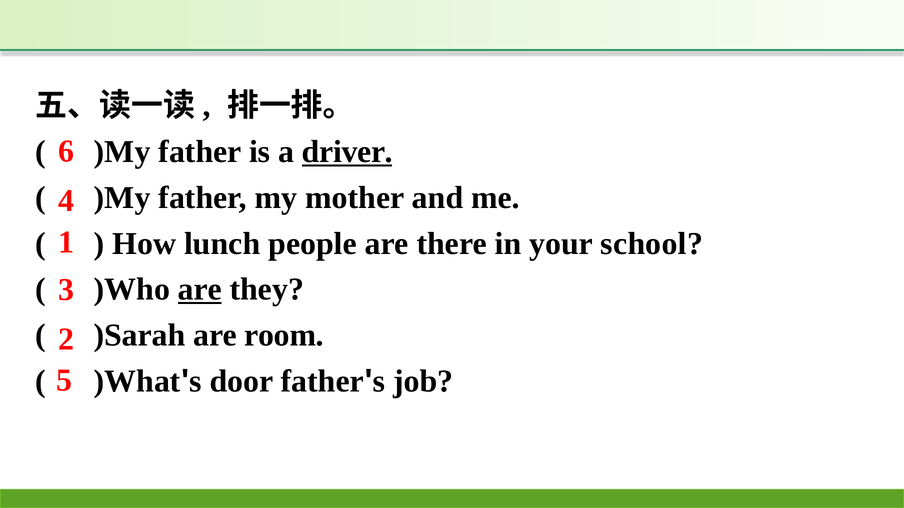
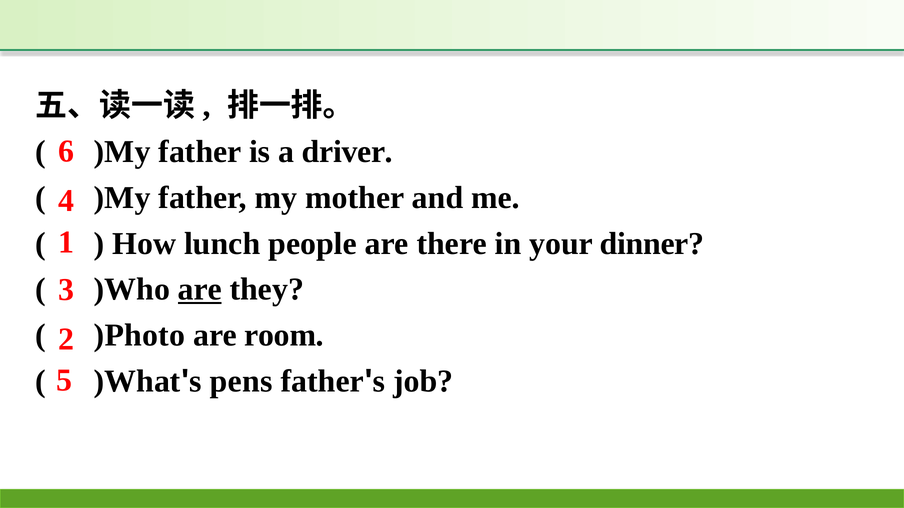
driver underline: present -> none
school: school -> dinner
)Sarah: )Sarah -> )Photo
door: door -> pens
